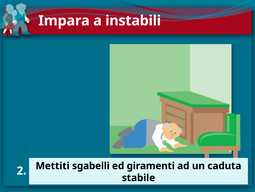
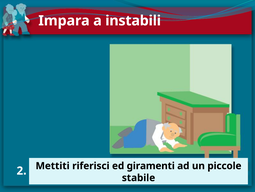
sgabelli: sgabelli -> riferisci
caduta: caduta -> piccole
